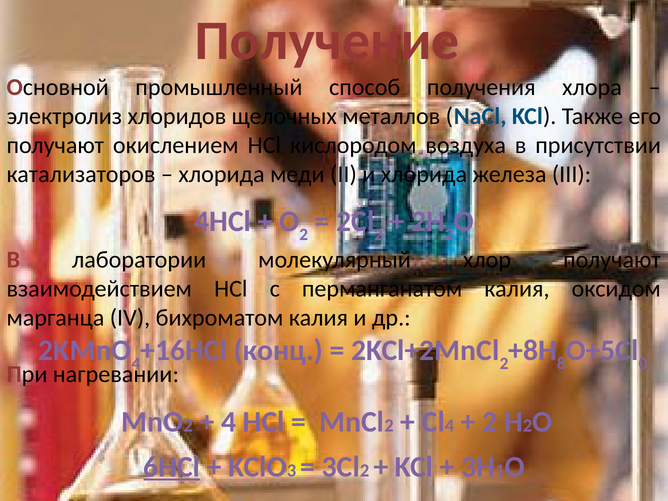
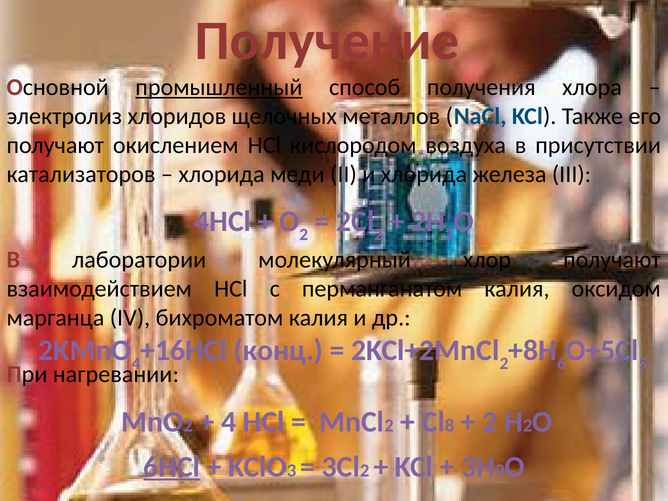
промышленный underline: none -> present
8: 8 -> 6
0: 0 -> 5
4 at (450, 425): 4 -> 8
1: 1 -> 0
